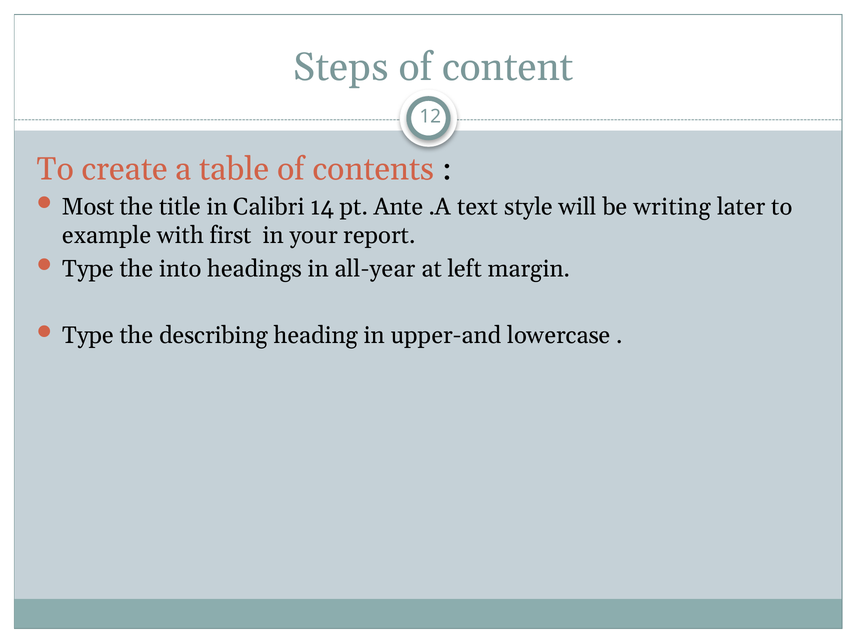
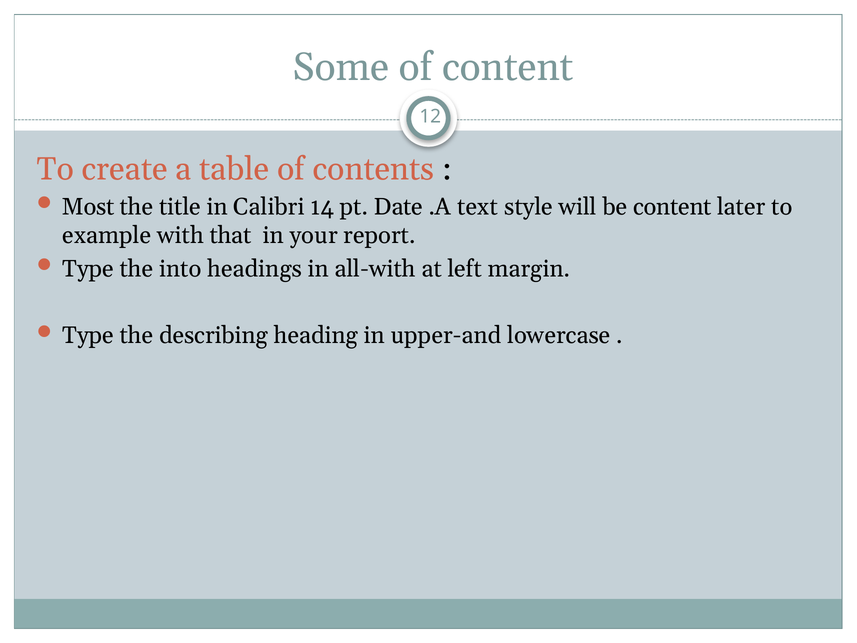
Steps: Steps -> Some
Ante: Ante -> Date
be writing: writing -> content
first: first -> that
all-year: all-year -> all-with
